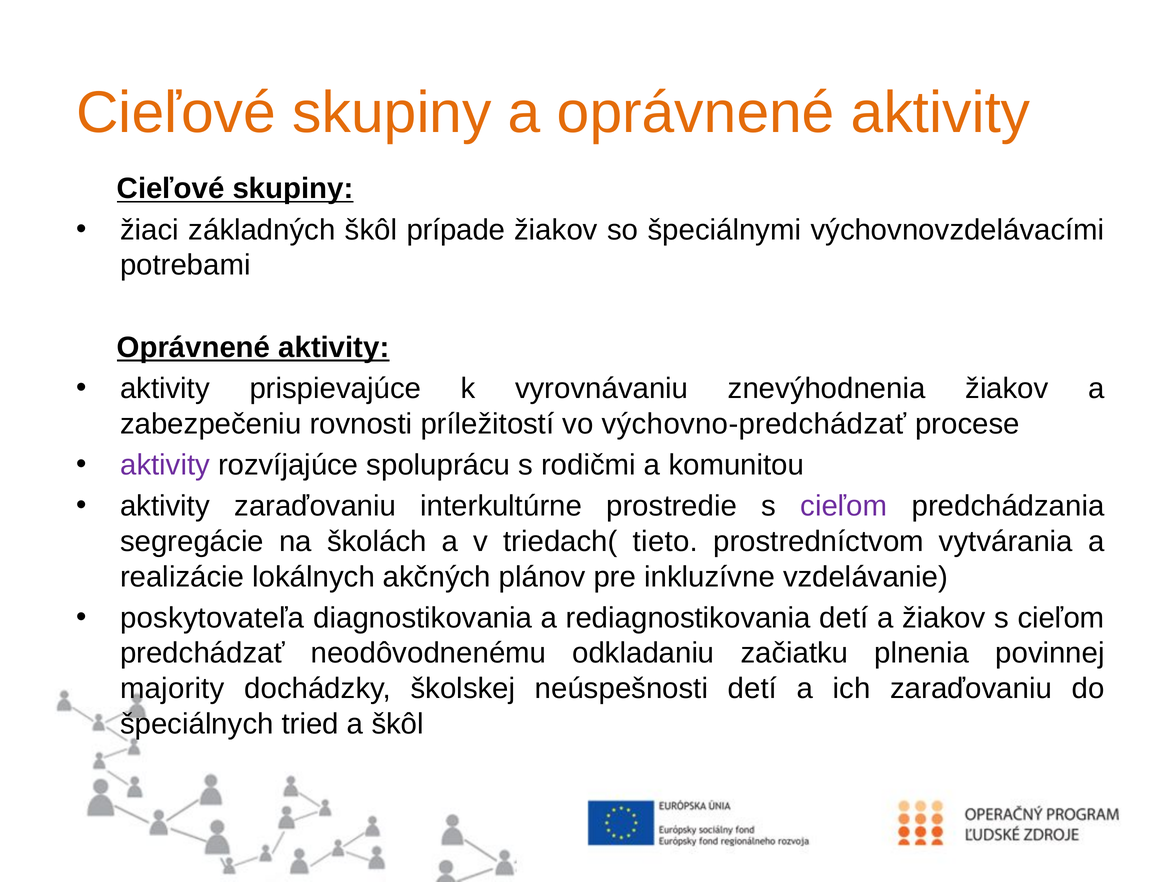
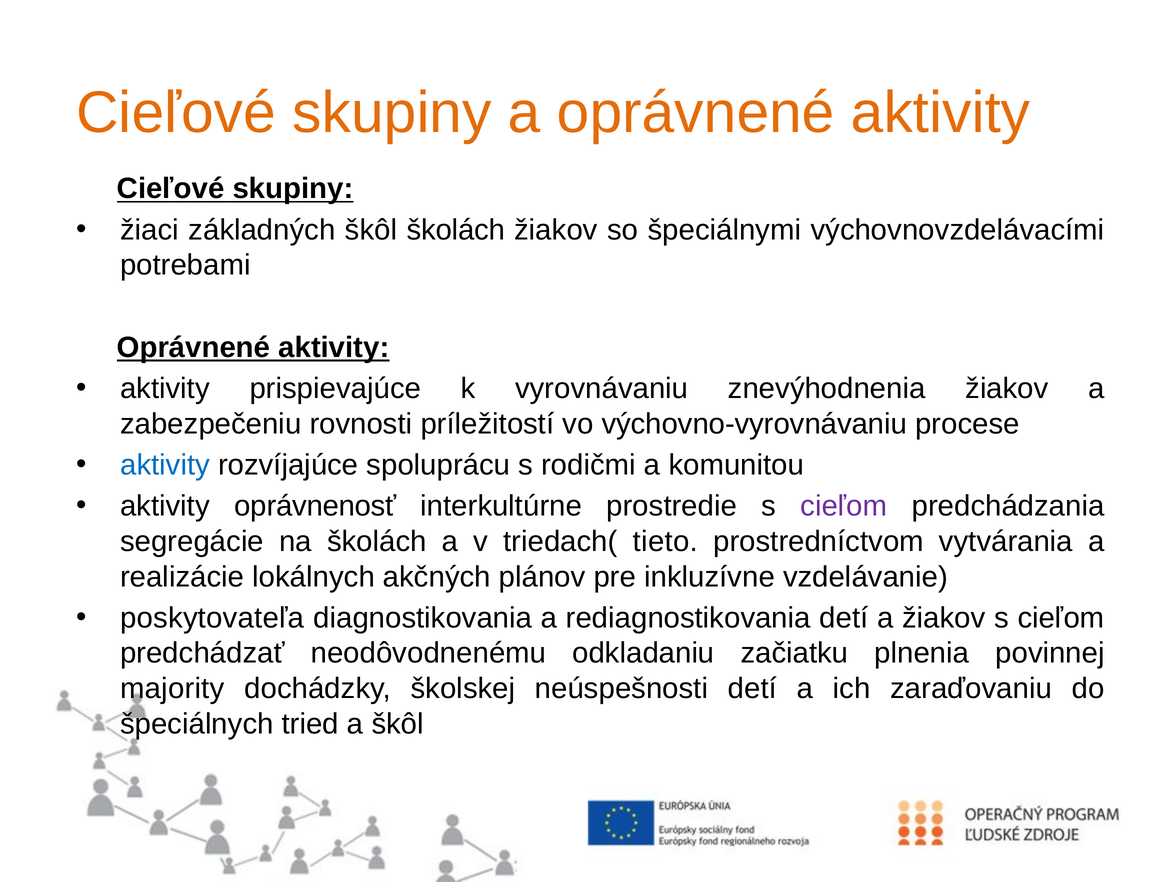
škôl prípade: prípade -> školách
výchovno-predchádzať: výchovno-predchádzať -> výchovno-vyrovnávaniu
aktivity at (165, 465) colour: purple -> blue
aktivity zaraďovaniu: zaraďovaniu -> oprávnenosť
